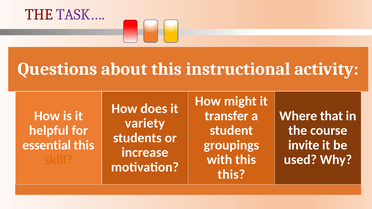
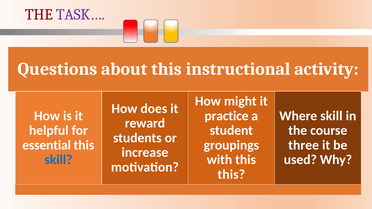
transfer: transfer -> practice
Where that: that -> skill
variety: variety -> reward
invite: invite -> three
skill at (58, 160) colour: orange -> blue
